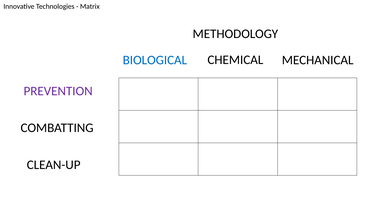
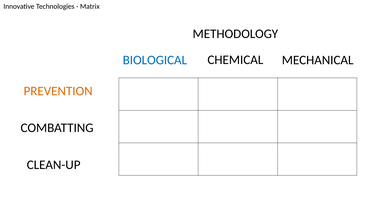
PREVENTION colour: purple -> orange
